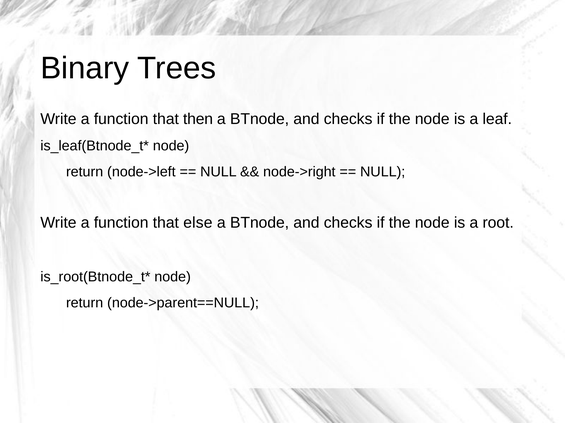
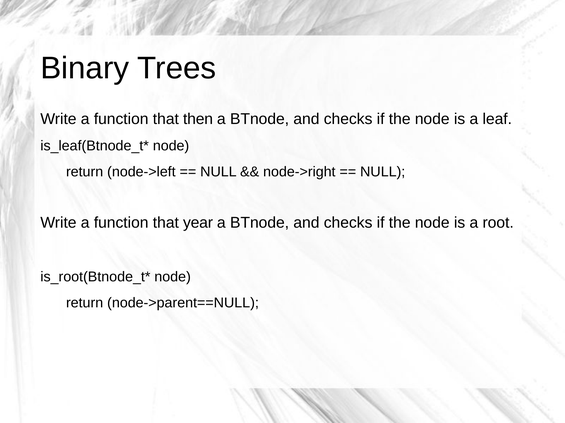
else: else -> year
